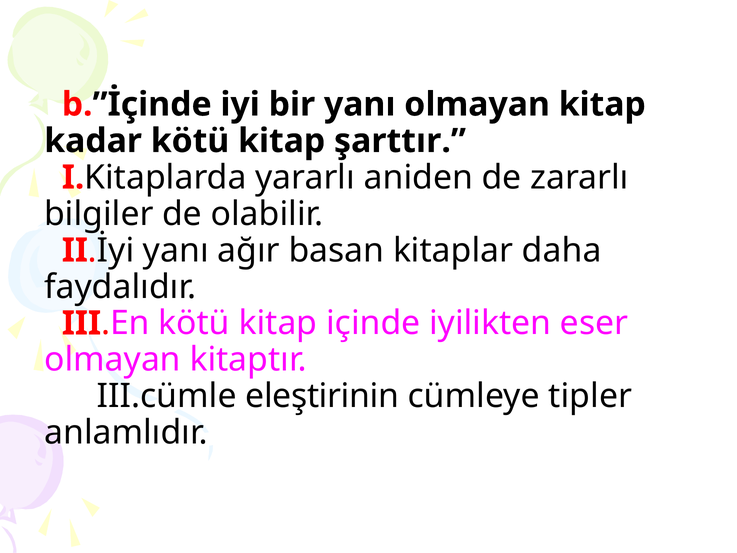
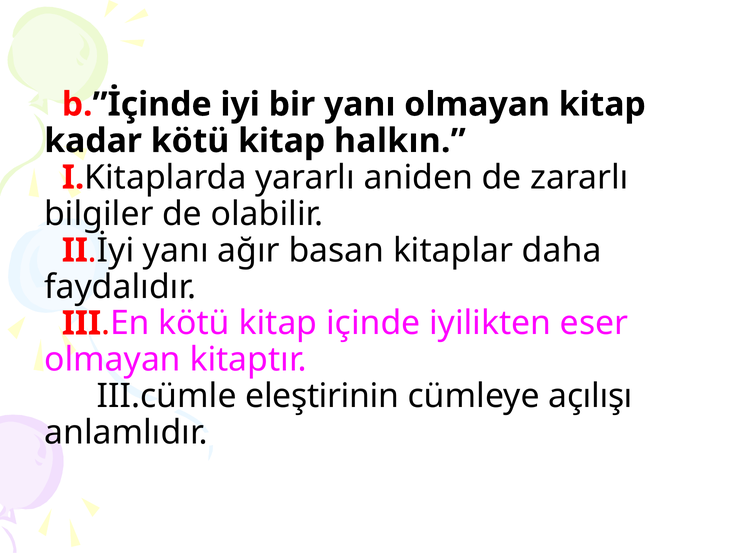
şarttır: şarttır -> halkın
tipler: tipler -> açılışı
